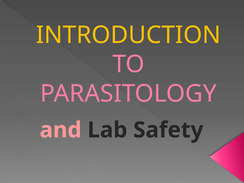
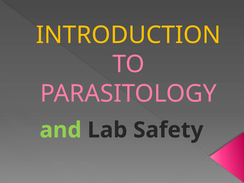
and colour: pink -> light green
